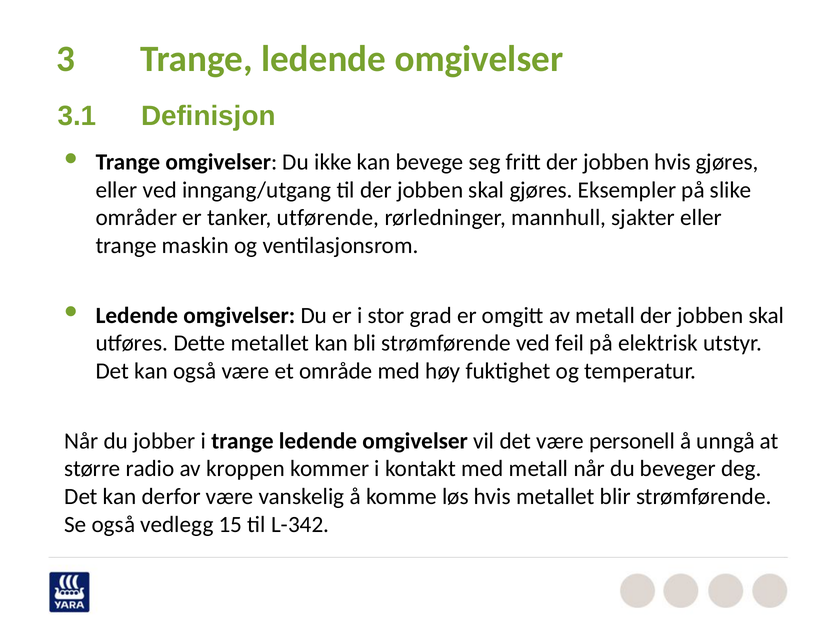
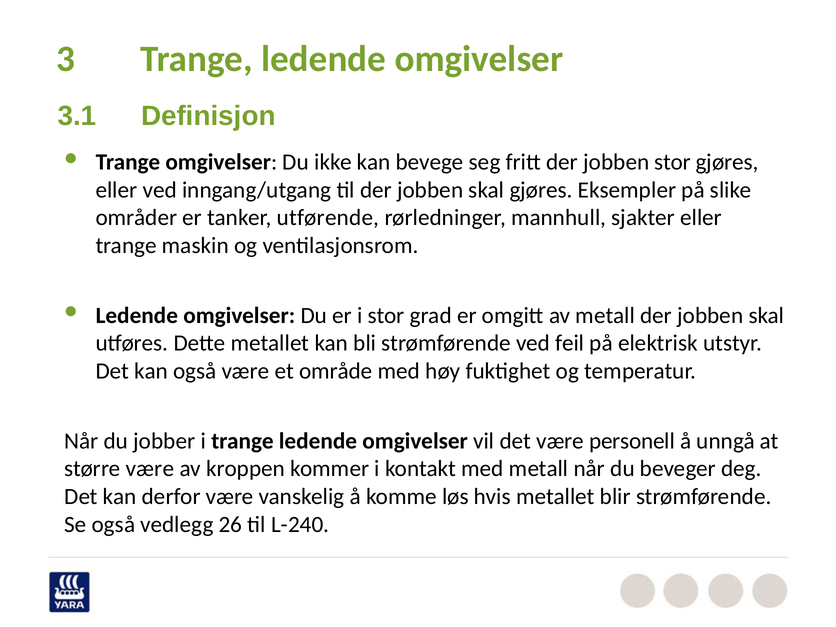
jobben hvis: hvis -> stor
større radio: radio -> være
15: 15 -> 26
L-342: L-342 -> L-240
